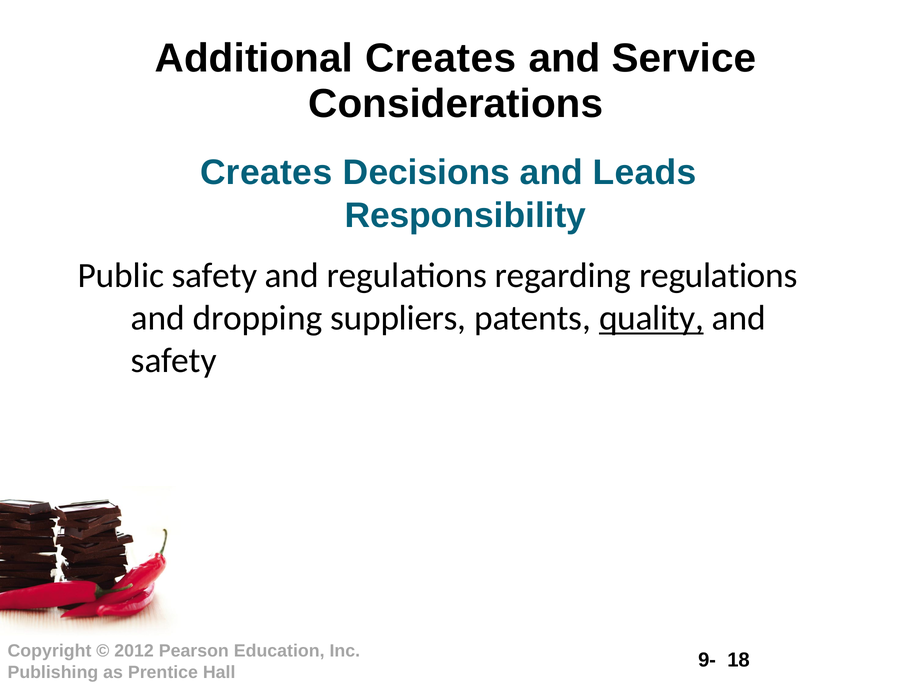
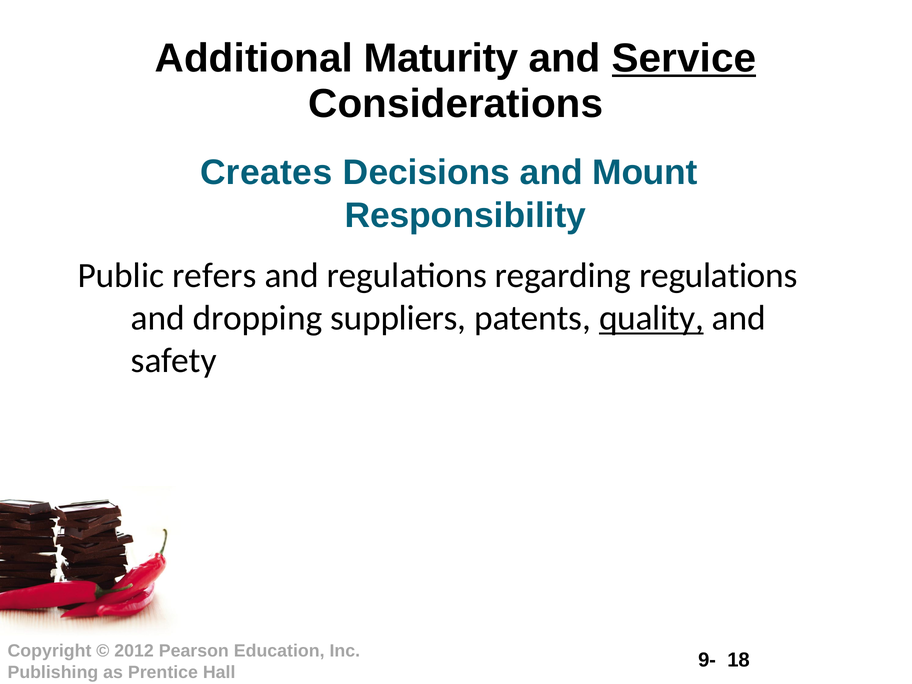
Additional Creates: Creates -> Maturity
Service underline: none -> present
Leads: Leads -> Mount
Public safety: safety -> refers
